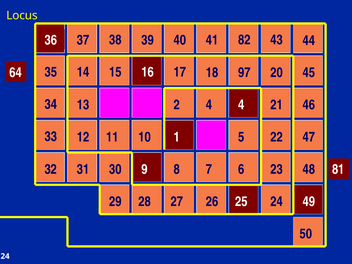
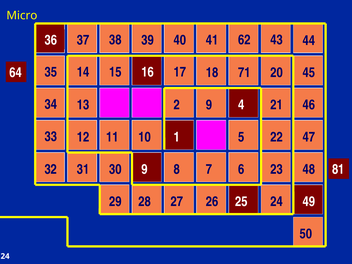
Locus: Locus -> Micro
82: 82 -> 62
97: 97 -> 71
2 4: 4 -> 9
